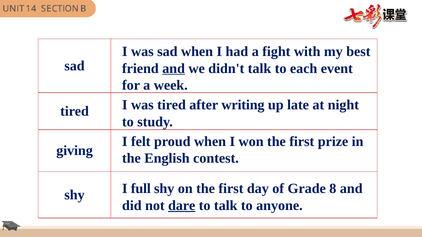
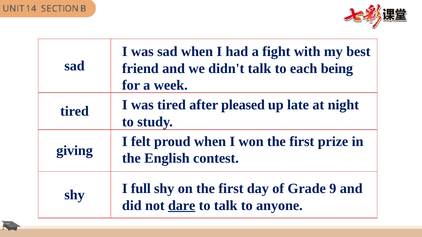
and at (174, 68) underline: present -> none
event: event -> being
writing: writing -> pleased
8: 8 -> 9
